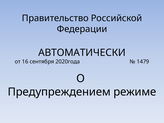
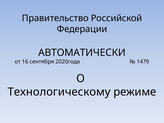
Предупреждением: Предупреждением -> Технологическому
